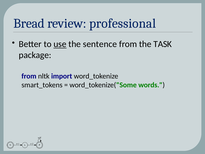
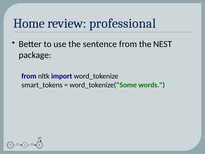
Bread: Bread -> Home
use underline: present -> none
TASK: TASK -> NEST
